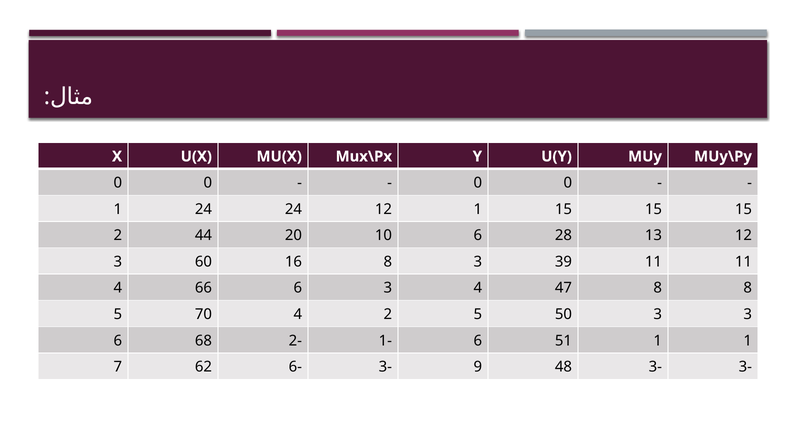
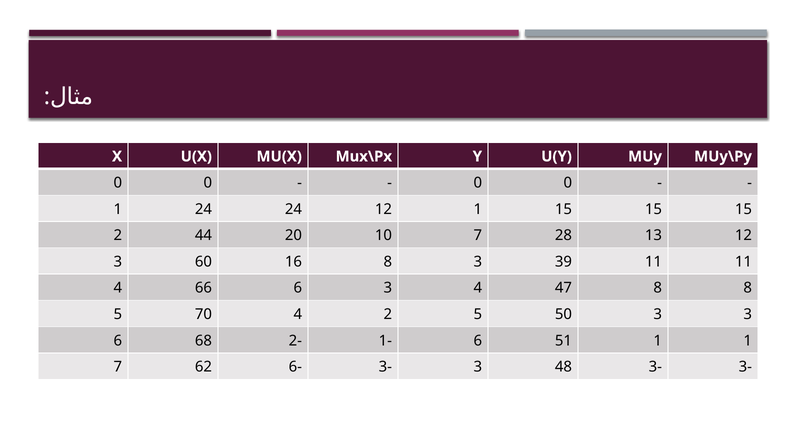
10 6: 6 -> 7
9 at (478, 367): 9 -> 3
